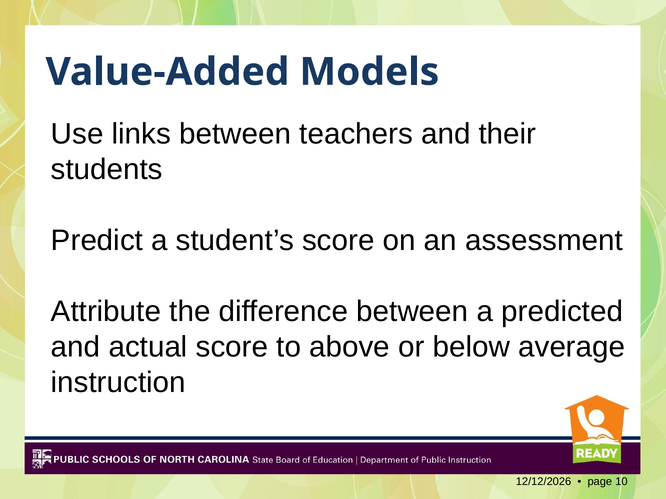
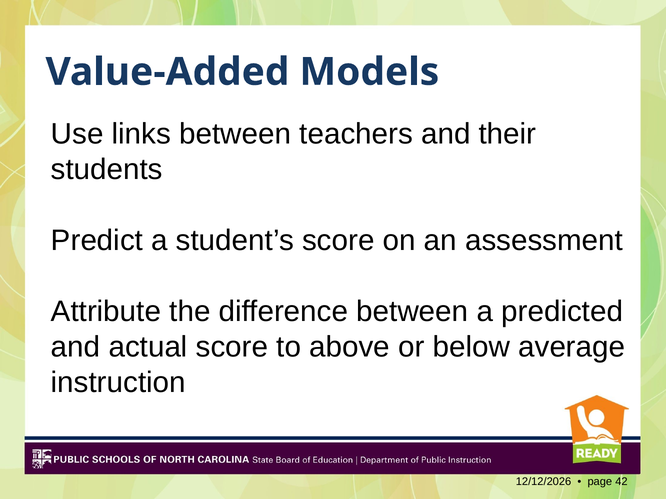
10: 10 -> 42
